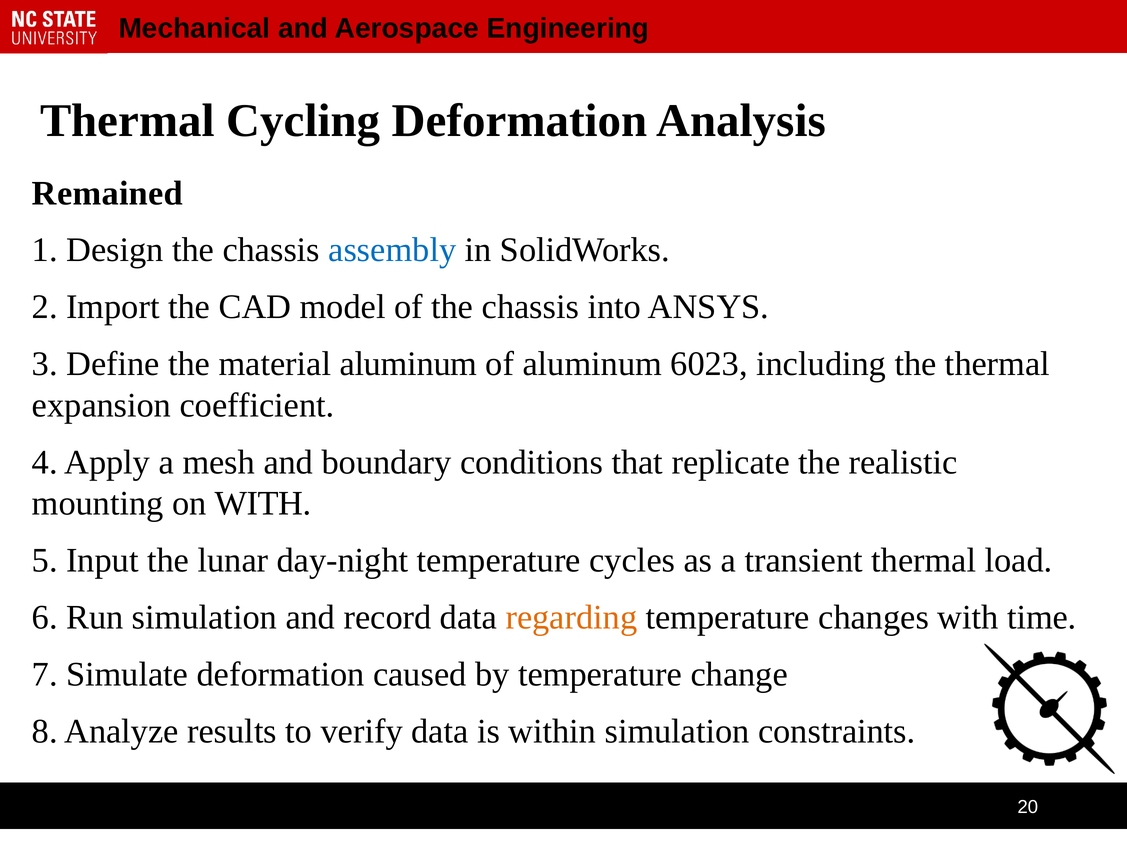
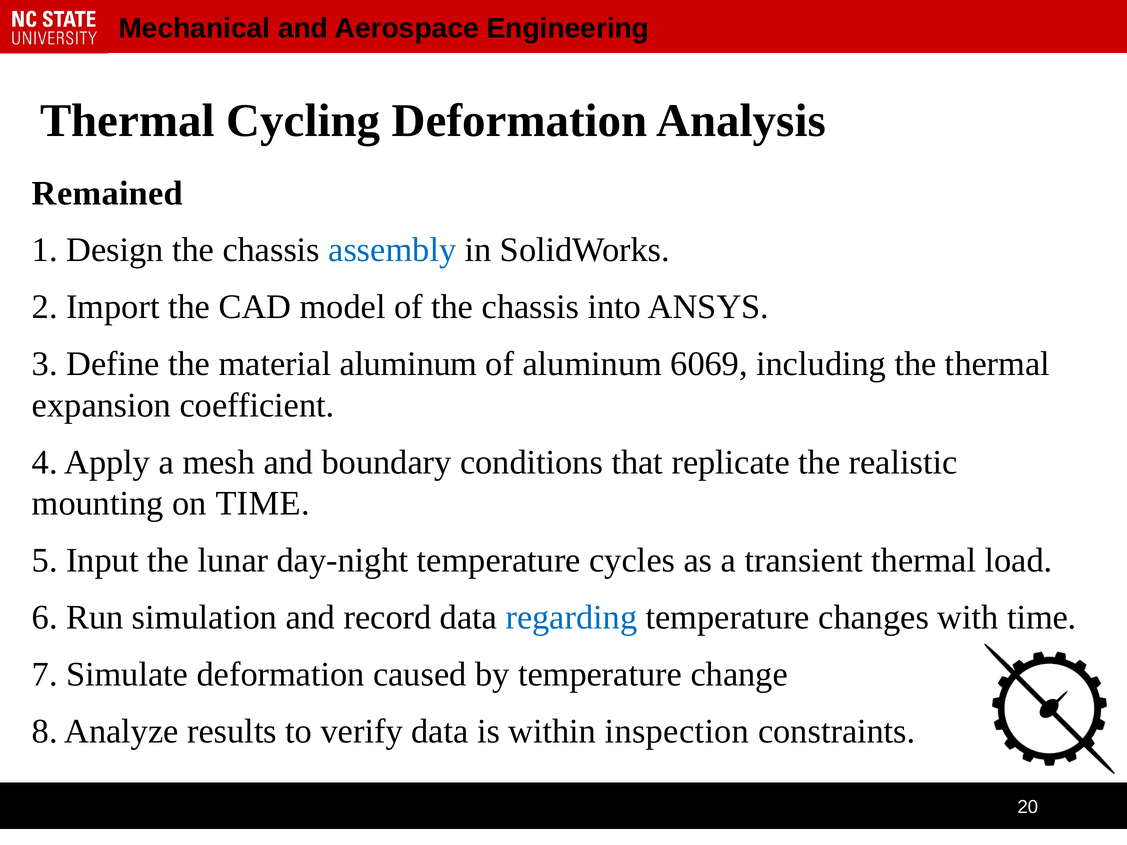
6023: 6023 -> 6069
on WITH: WITH -> TIME
regarding colour: orange -> blue
within simulation: simulation -> inspection
